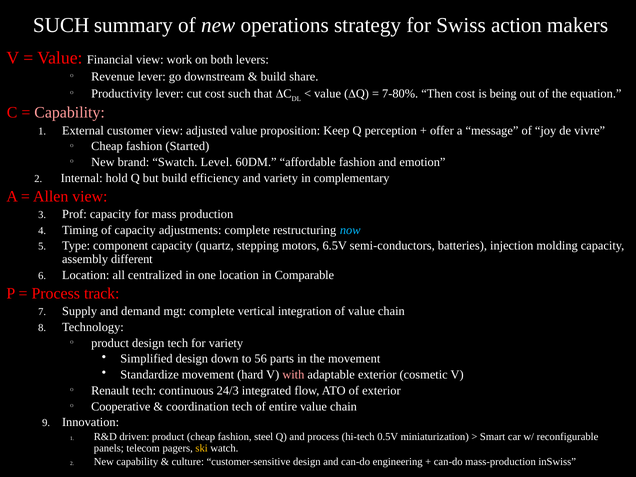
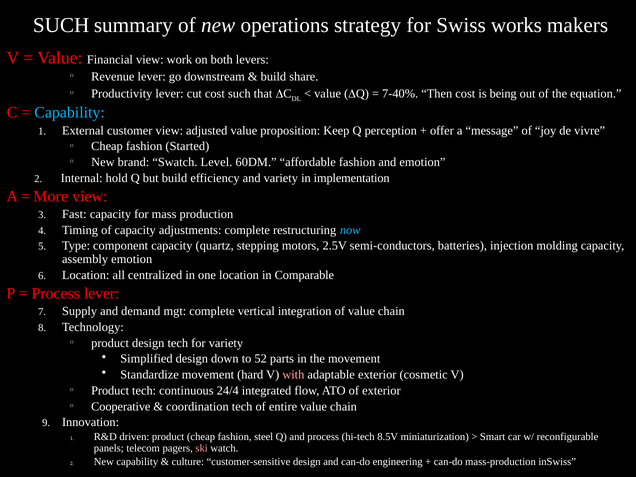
action: action -> works
7-80%: 7-80% -> 7-40%
Capability at (70, 113) colour: pink -> light blue
complementary: complementary -> implementation
Allen: Allen -> More
Prof: Prof -> Fast
6.5V: 6.5V -> 2.5V
assembly different: different -> emotion
Process track: track -> lever
56: 56 -> 52
Renault at (110, 391): Renault -> Product
24/3: 24/3 -> 24/4
0.5V: 0.5V -> 8.5V
ski colour: yellow -> pink
